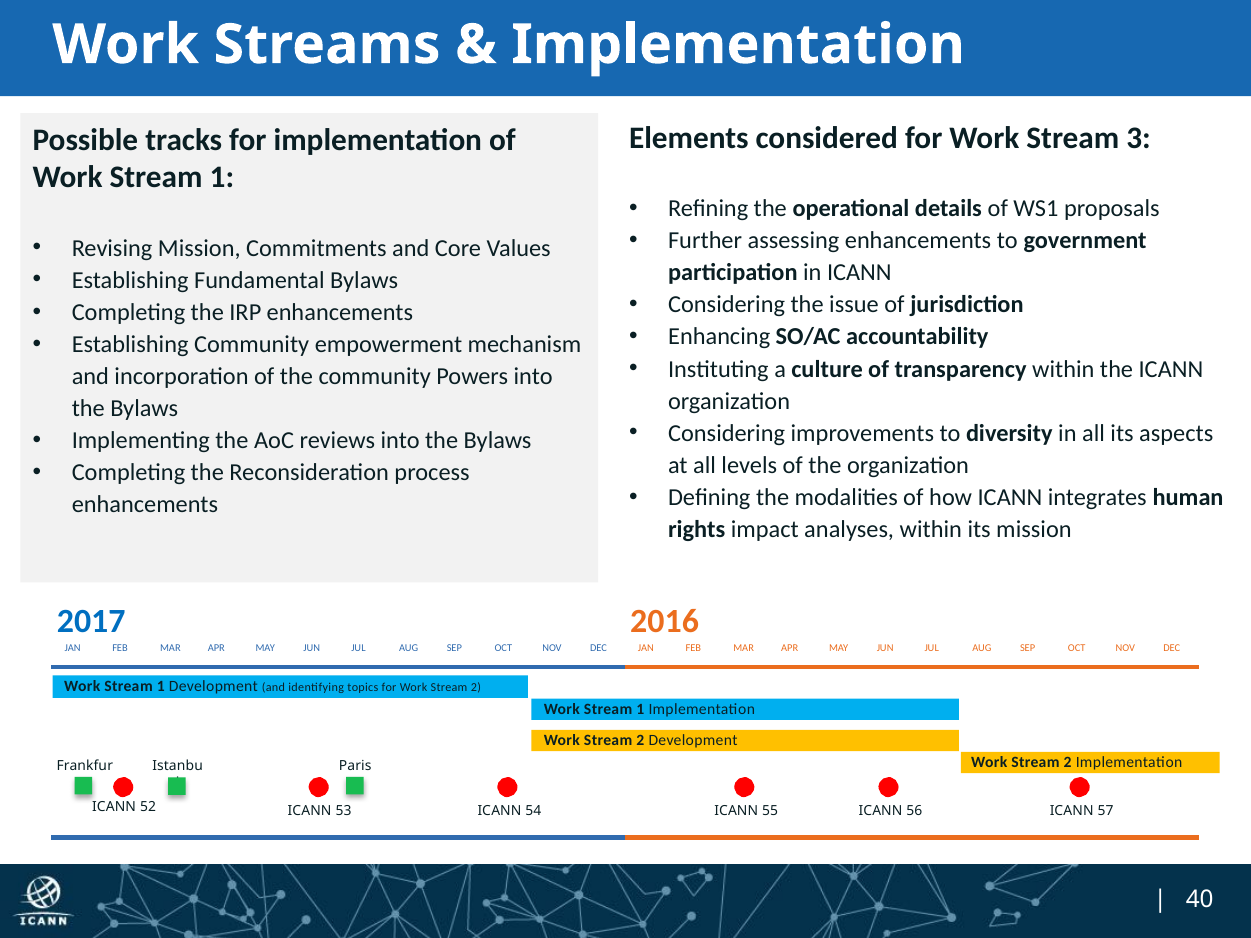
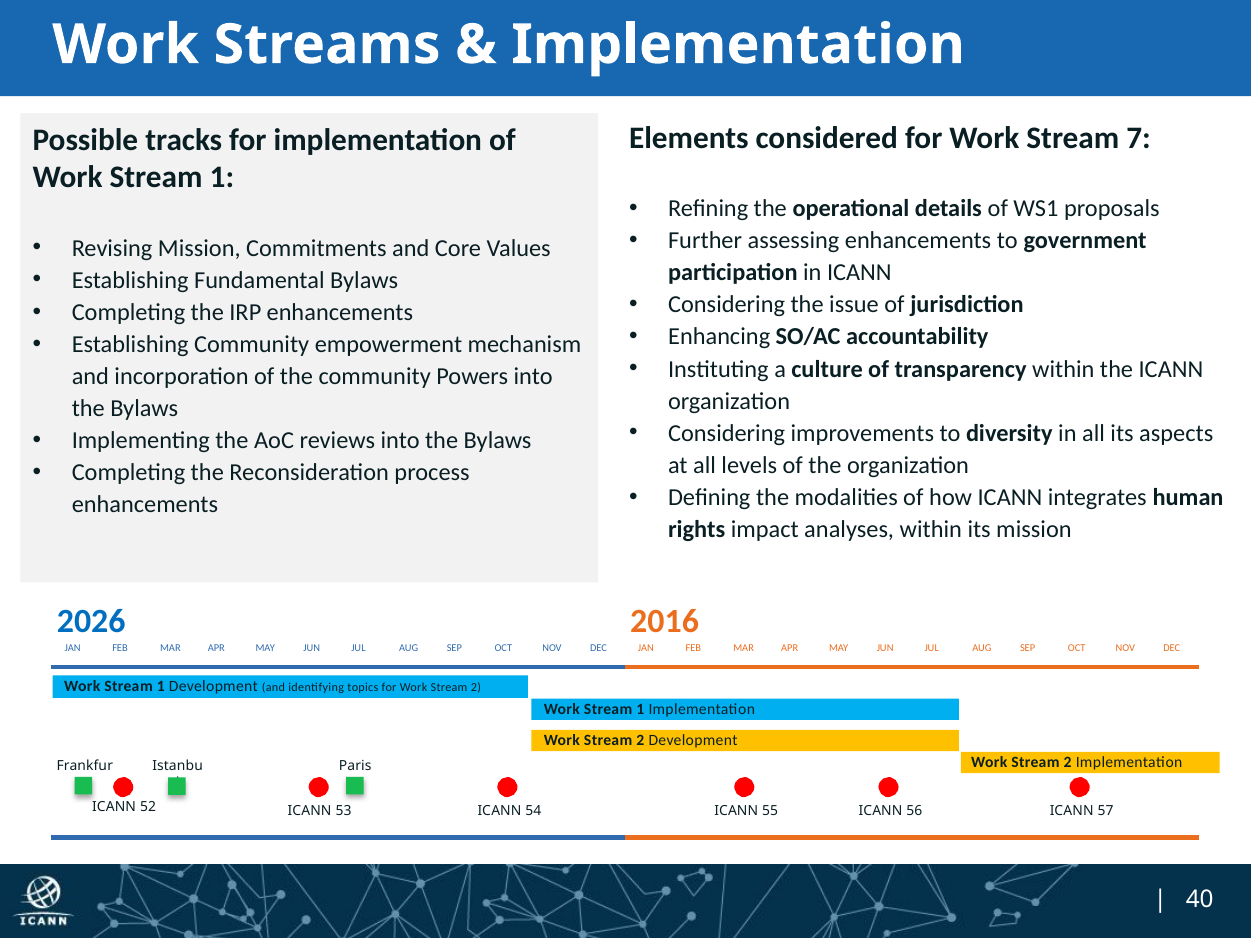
3: 3 -> 7
2017: 2017 -> 2026
